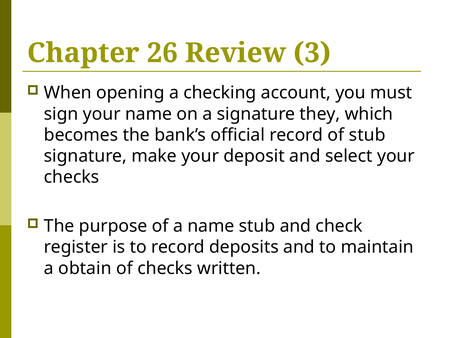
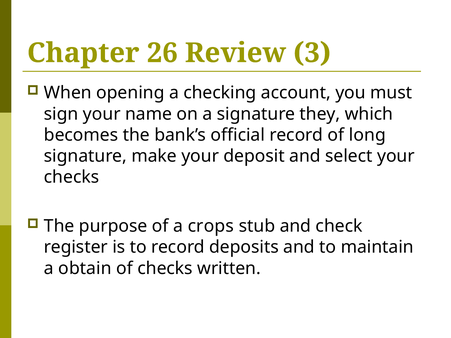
of stub: stub -> long
a name: name -> crops
